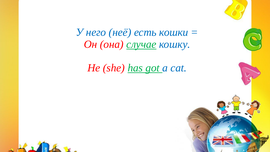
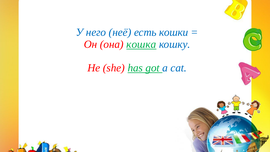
случае: случае -> кошка
